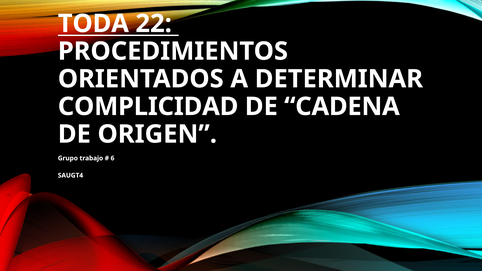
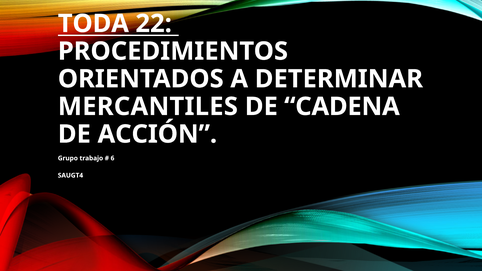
COMPLICIDAD: COMPLICIDAD -> MERCANTILES
ORIGEN: ORIGEN -> ACCIÓN
